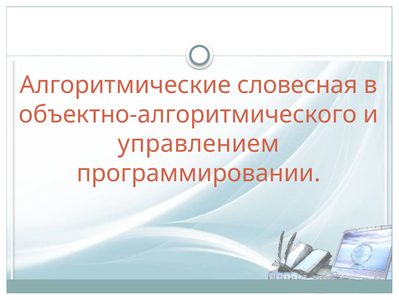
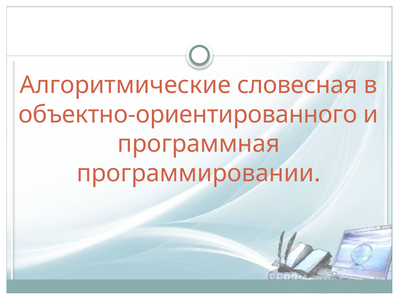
объектно-алгоритмического: объектно-алгоритмического -> объектно-ориентированного
управлением: управлением -> программная
